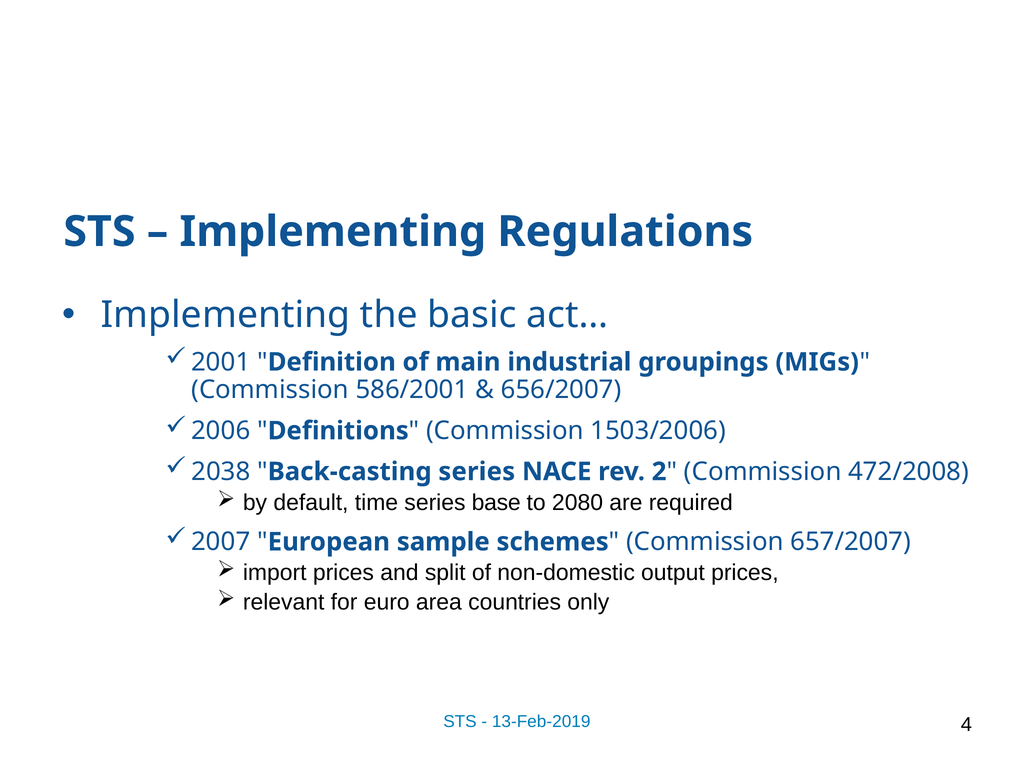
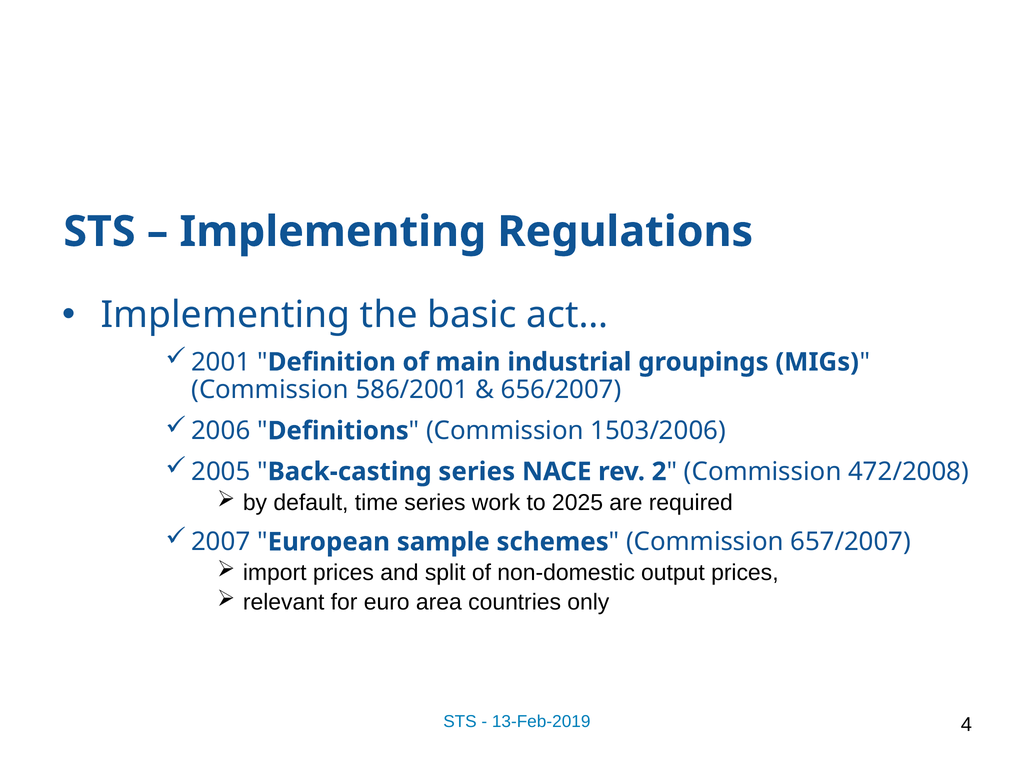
2038: 2038 -> 2005
base: base -> work
2080: 2080 -> 2025
